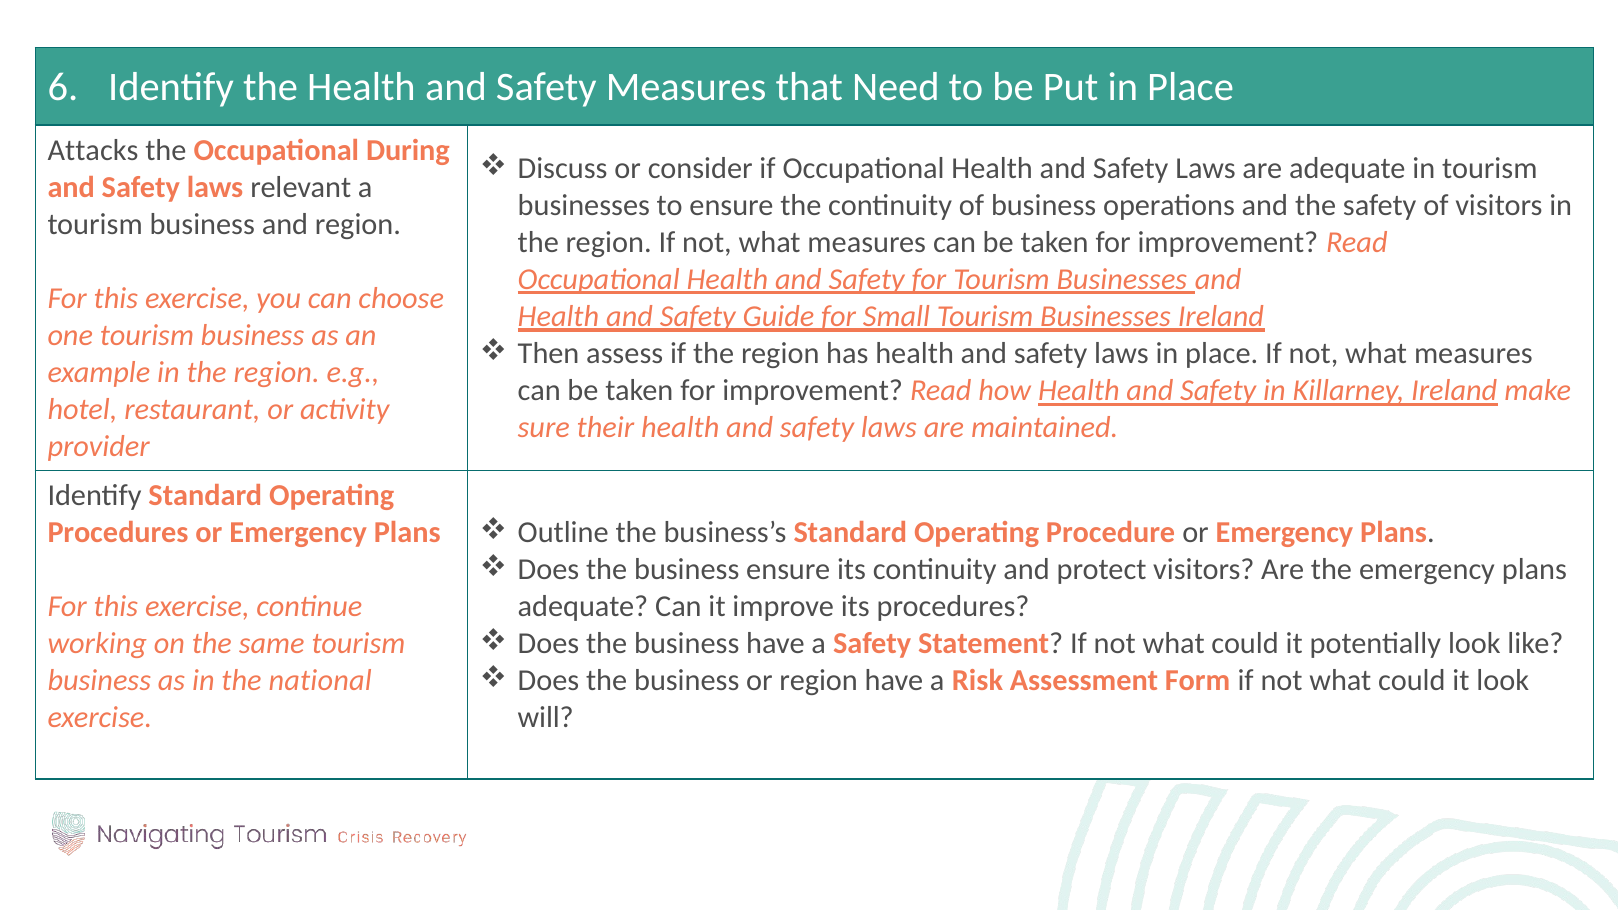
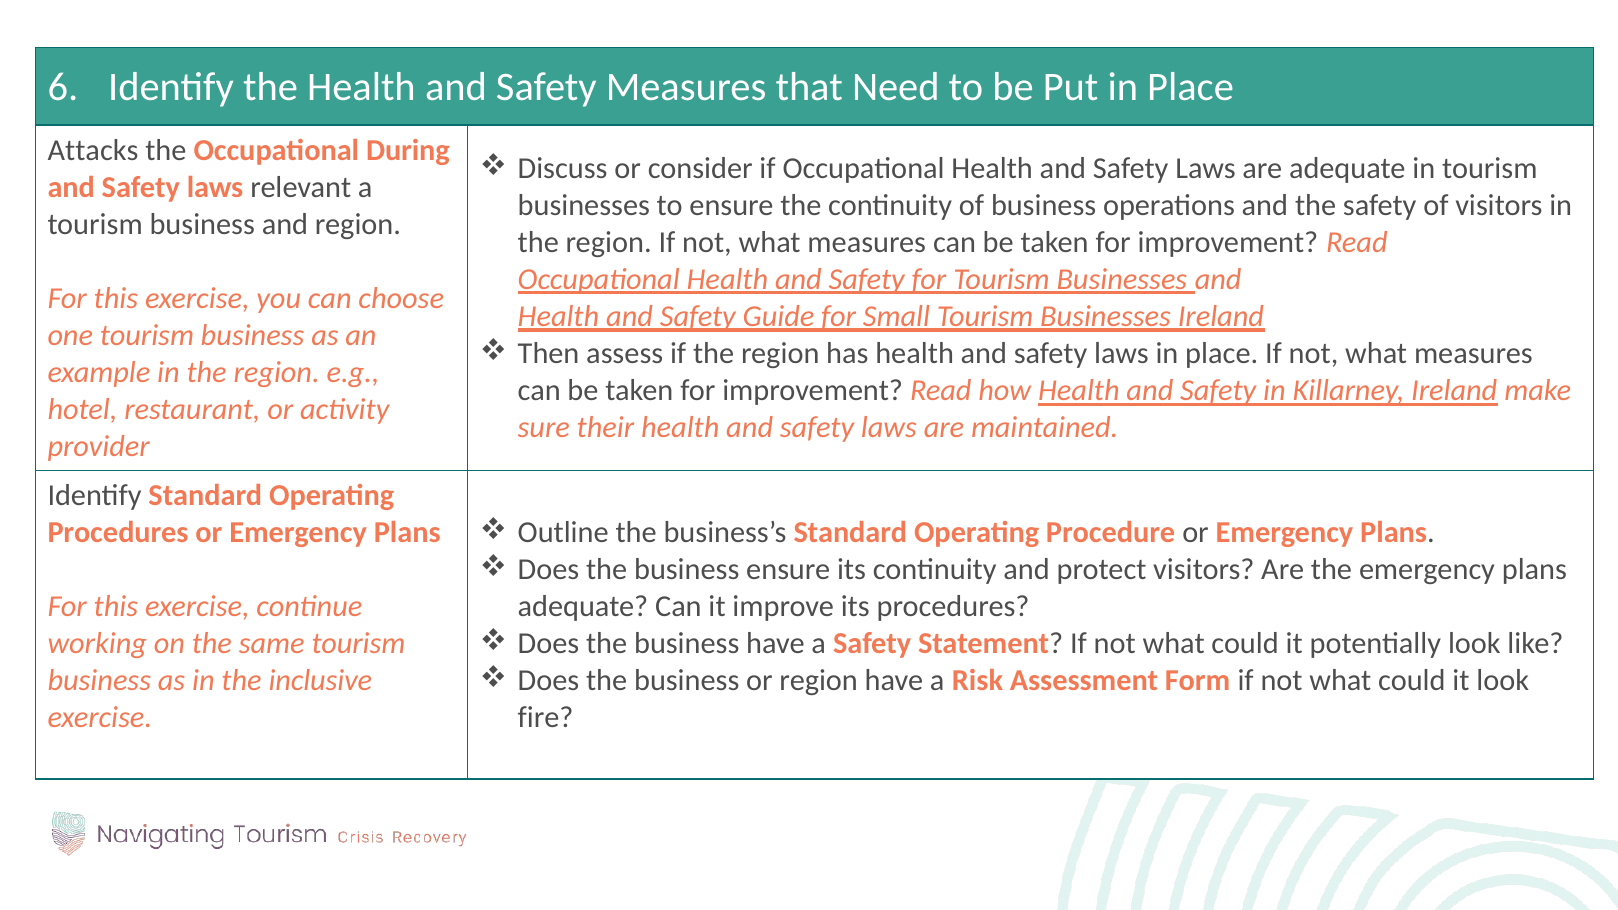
national: national -> inclusive
will: will -> fire
